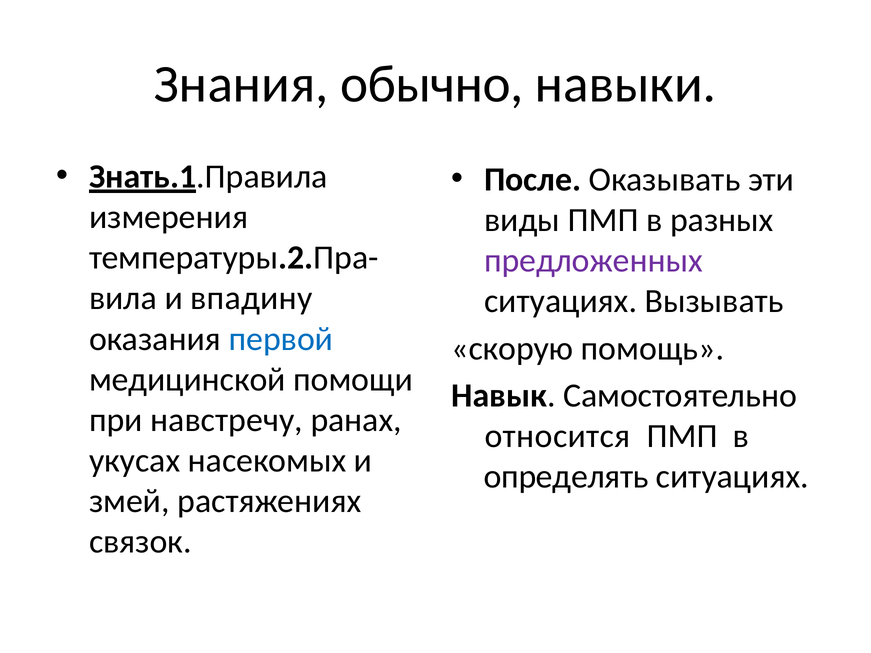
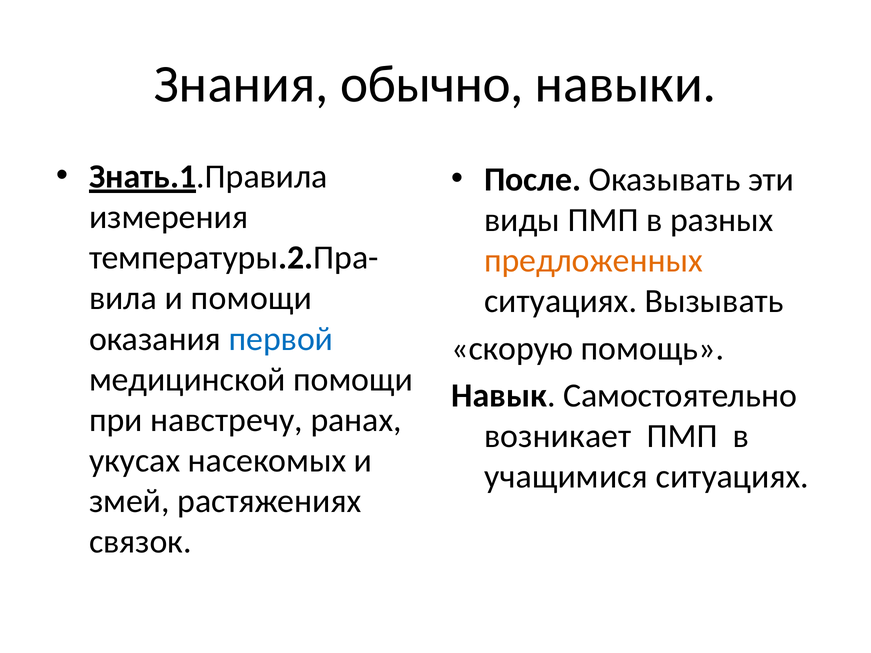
предложенных colour: purple -> orange
и впадину: впадину -> помощи
относится: относится -> возникает
определять: определять -> учащимися
